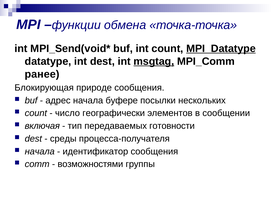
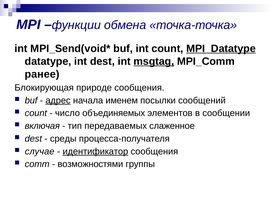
адрес underline: none -> present
буфере: буфере -> именем
нескольких: нескольких -> сообщений
географически: географически -> объединяемых
готовности: готовности -> слаженное
начала at (40, 151): начала -> случае
идентификатор underline: none -> present
